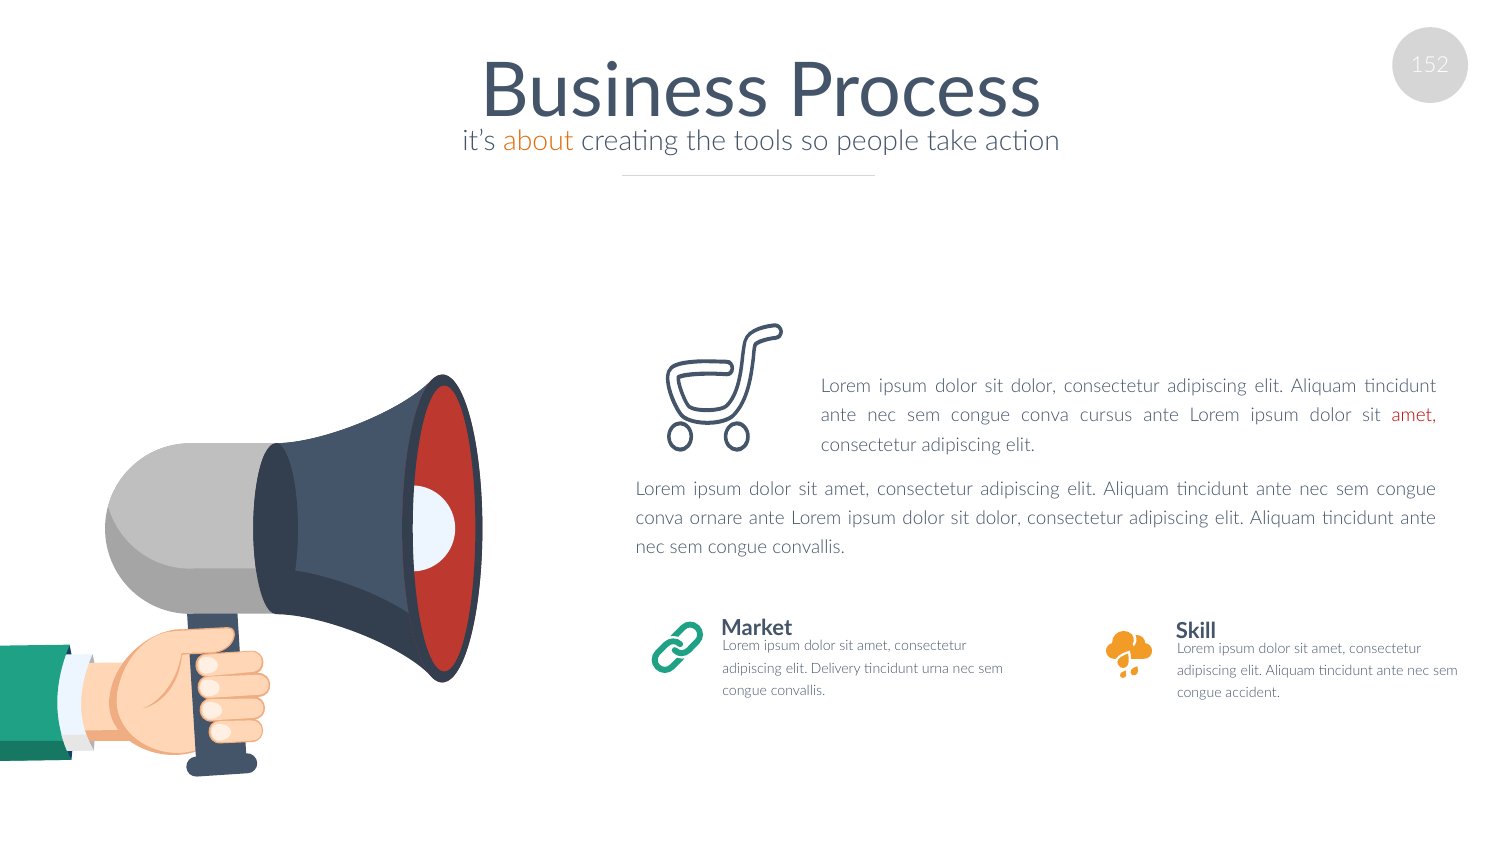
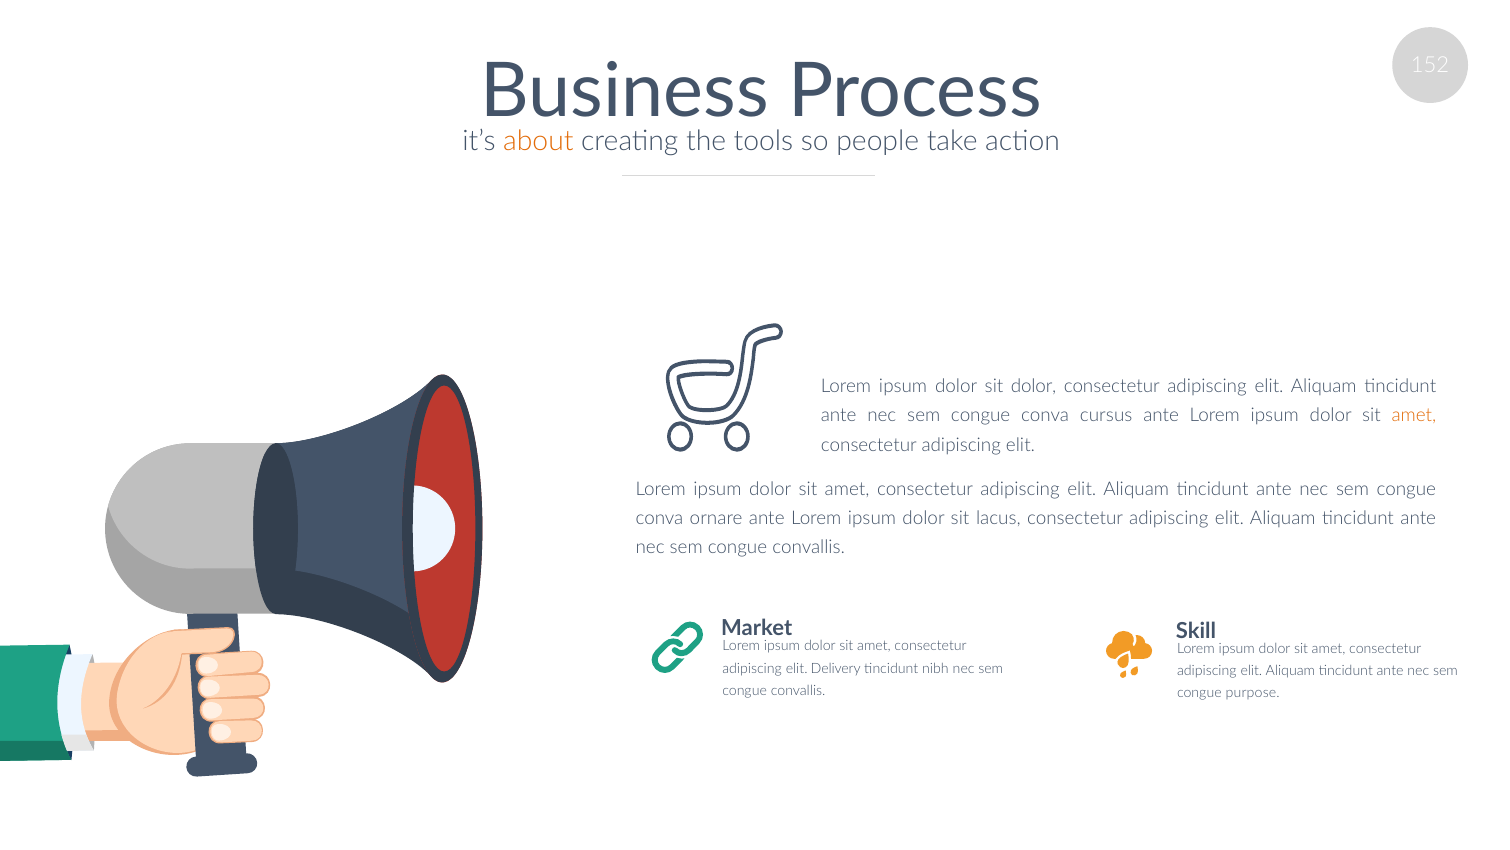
amet at (1414, 415) colour: red -> orange
dolor at (998, 518): dolor -> lacus
urna: urna -> nibh
accident: accident -> purpose
